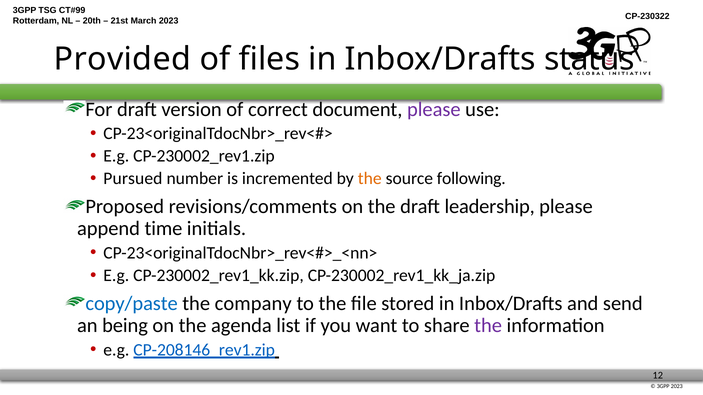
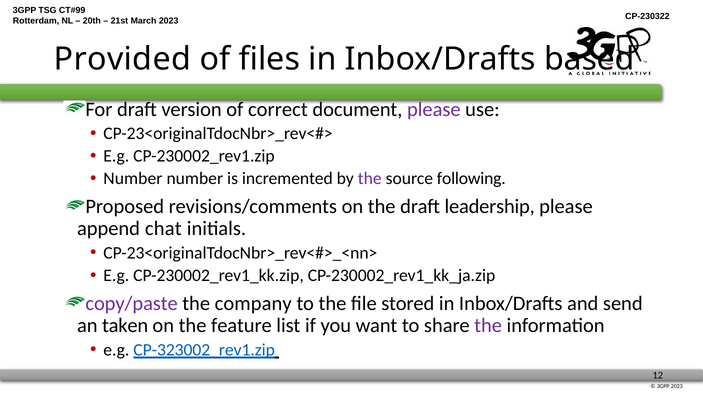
status: status -> based
Pursued at (133, 179): Pursued -> Number
the at (370, 179) colour: orange -> purple
time: time -> chat
copy/paste colour: blue -> purple
being: being -> taken
agenda: agenda -> feature
CP-208146_rev1.zip: CP-208146_rev1.zip -> CP-323002_rev1.zip
